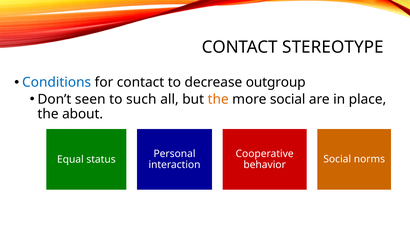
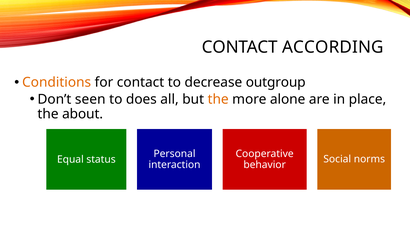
STEREOTYPE: STEREOTYPE -> ACCORDING
Conditions colour: blue -> orange
such: such -> does
more social: social -> alone
